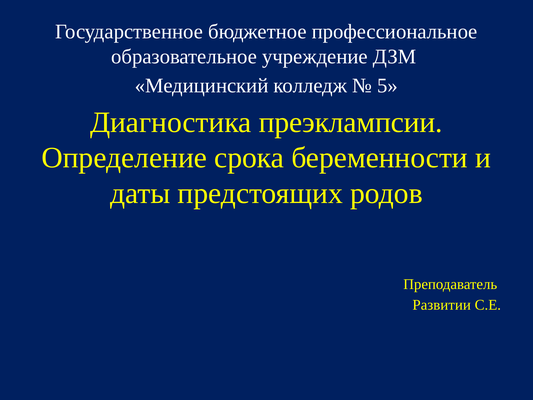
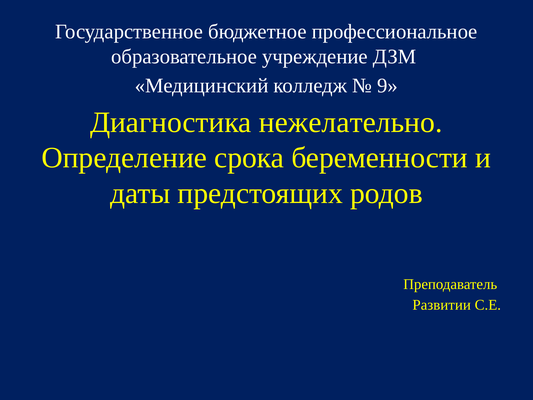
5: 5 -> 9
преэклампсии: преэклампсии -> нежелательно
